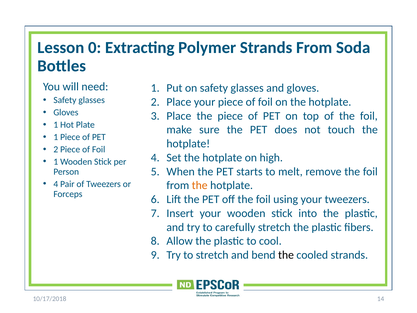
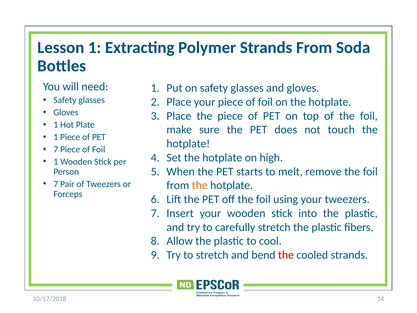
Lesson 0: 0 -> 1
2 at (56, 149): 2 -> 7
4 at (56, 184): 4 -> 7
the at (286, 255) colour: black -> red
